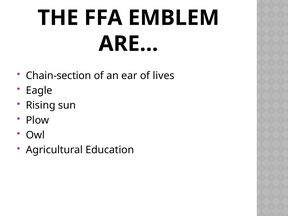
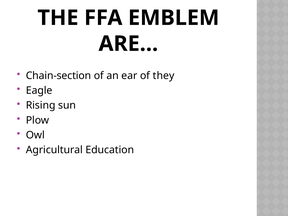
lives: lives -> they
